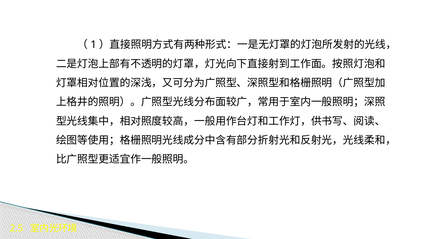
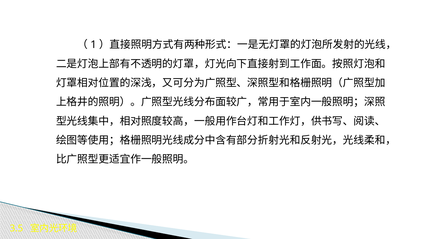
2.5: 2.5 -> 3.5
